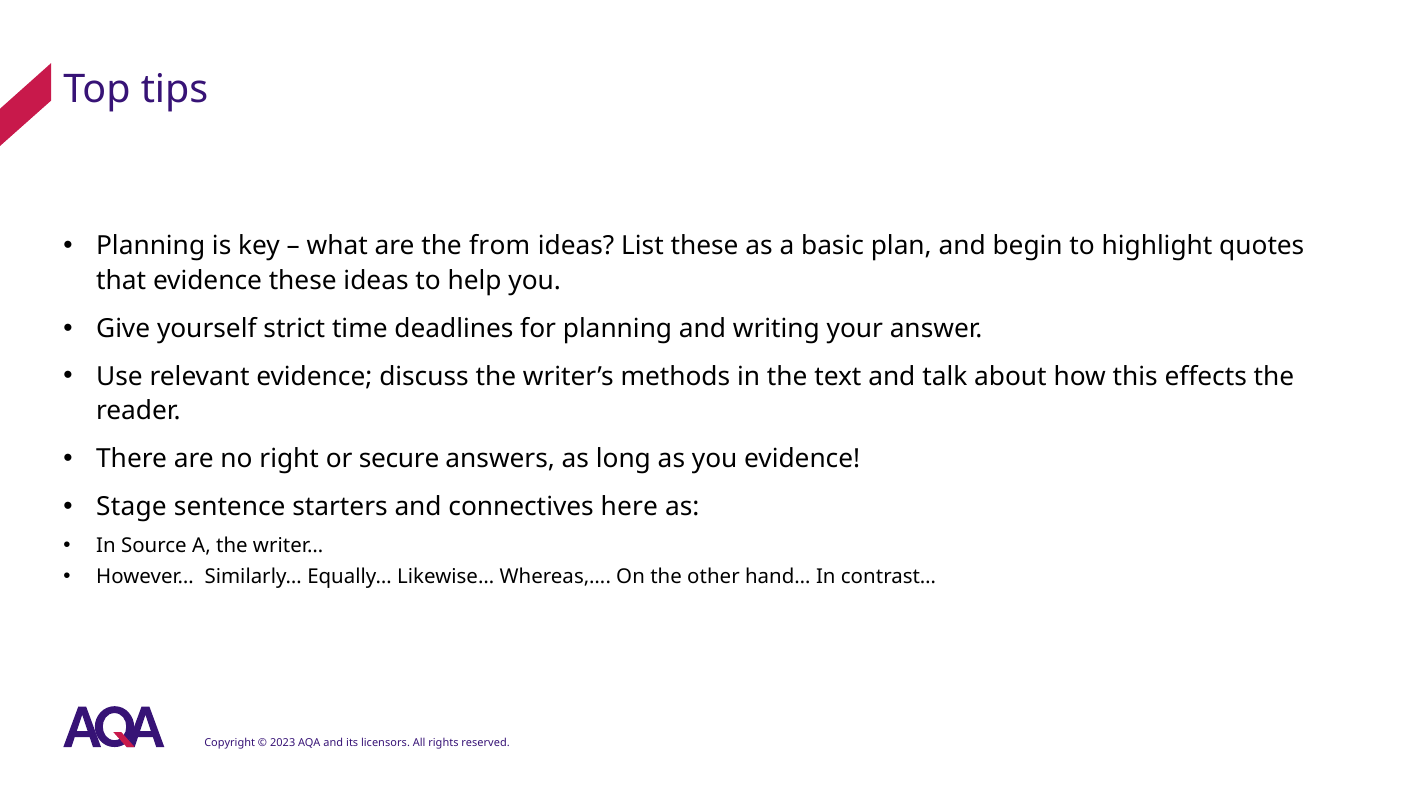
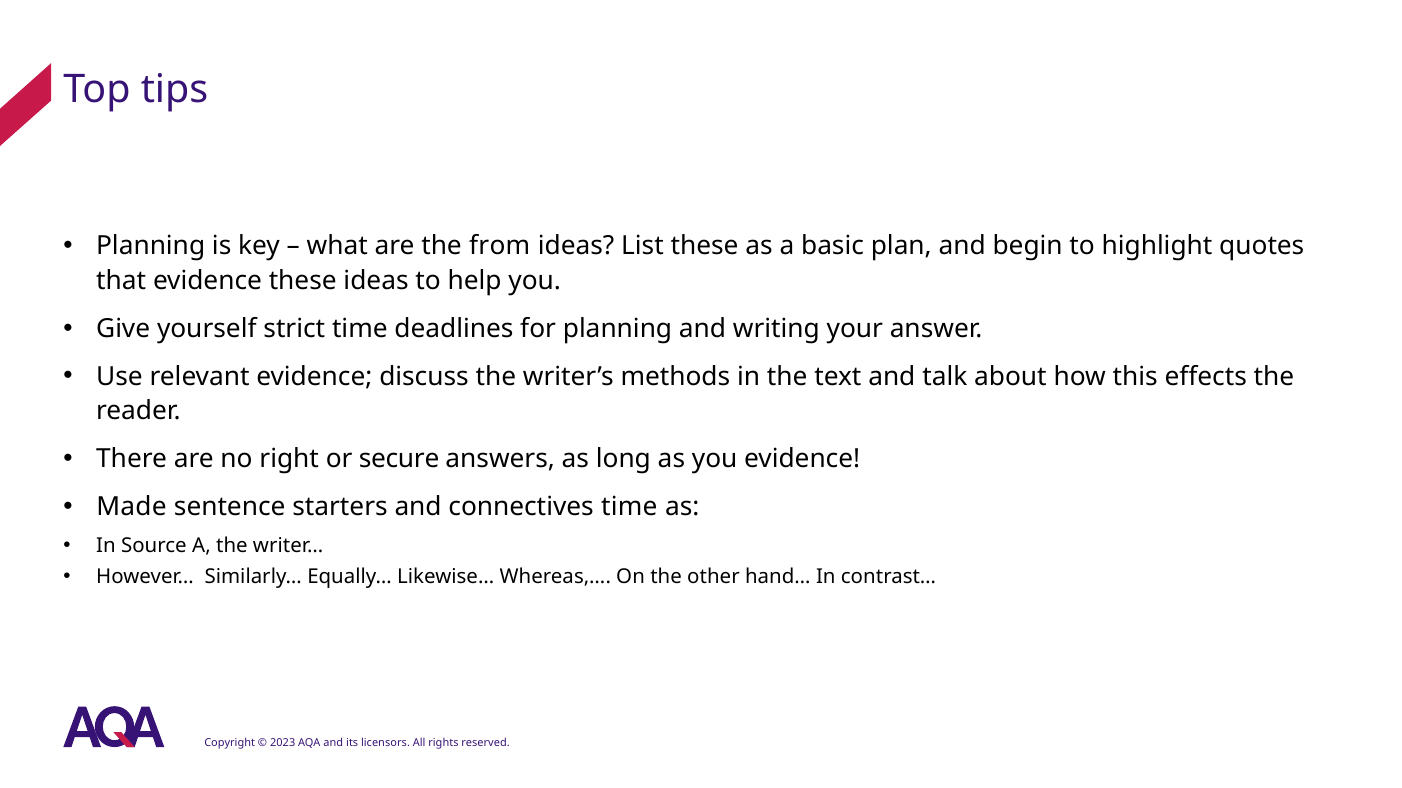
Stage: Stage -> Made
connectives here: here -> time
